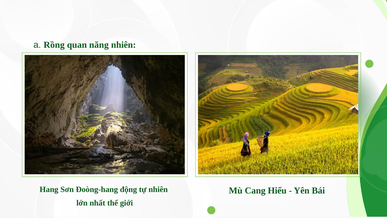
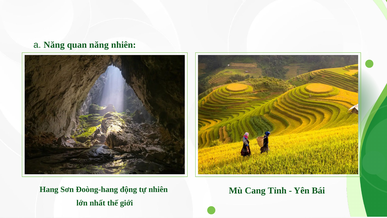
a Rồng: Rồng -> Năng
Hiểu: Hiểu -> Tỉnh
